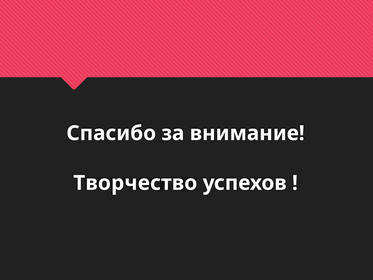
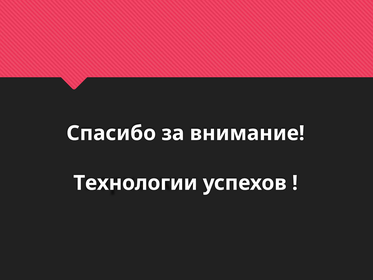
Творчество: Творчество -> Технологии
